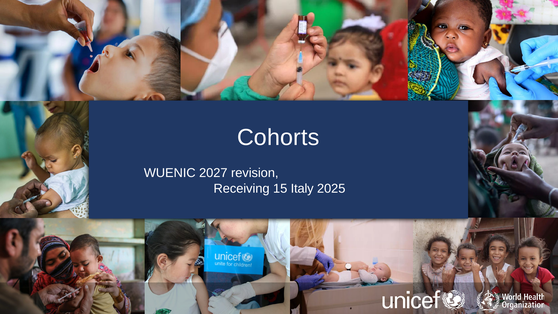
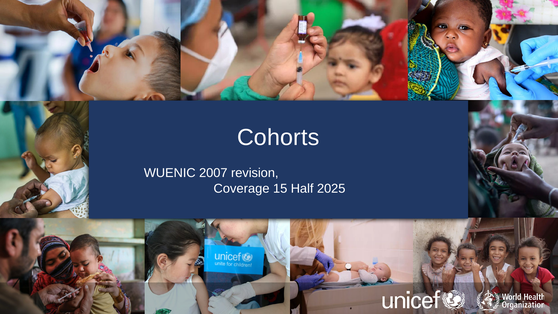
2027: 2027 -> 2007
Receiving: Receiving -> Coverage
Italy: Italy -> Half
